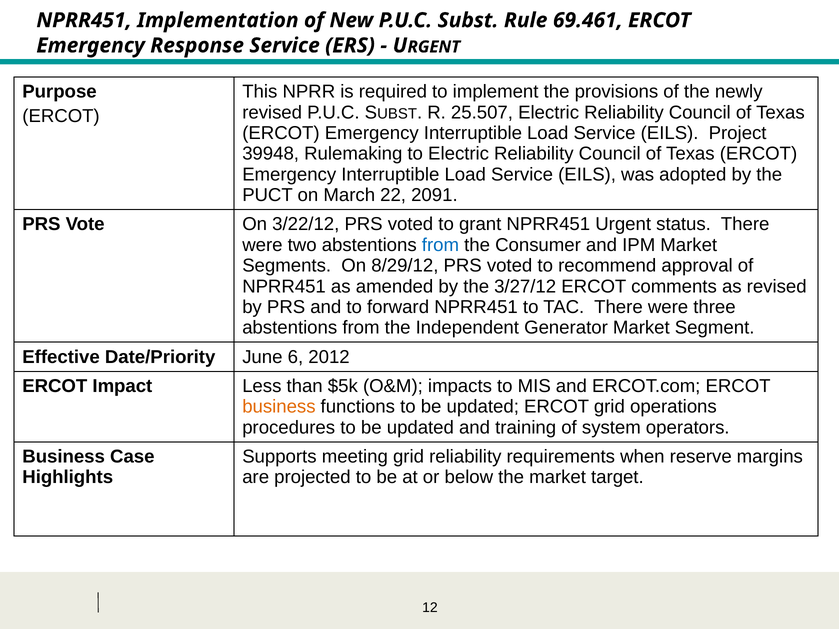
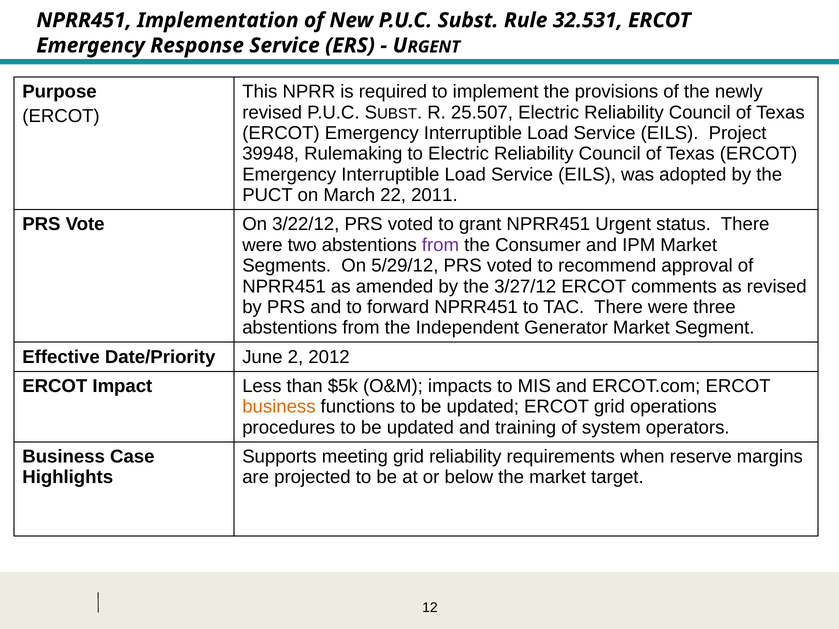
69.461: 69.461 -> 32.531
2091: 2091 -> 2011
from at (440, 245) colour: blue -> purple
8/29/12: 8/29/12 -> 5/29/12
6: 6 -> 2
